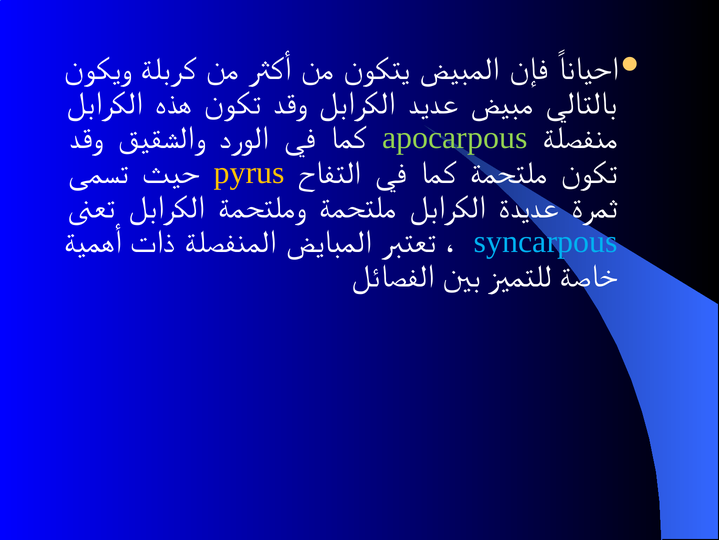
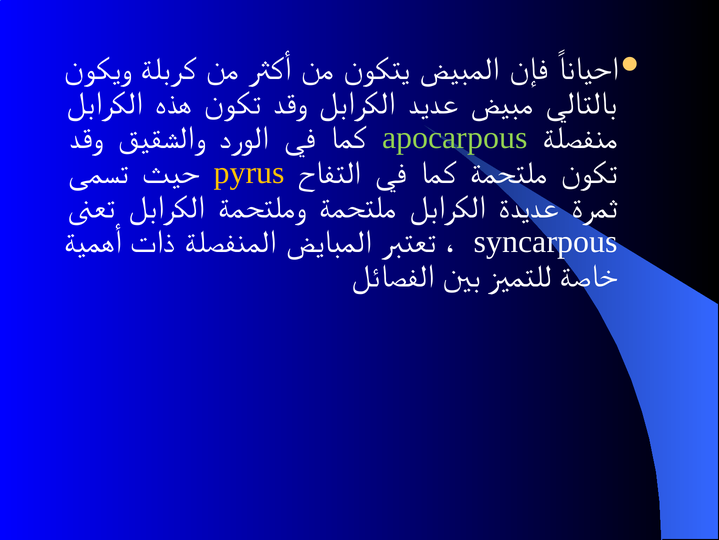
syncarpous colour: light blue -> white
